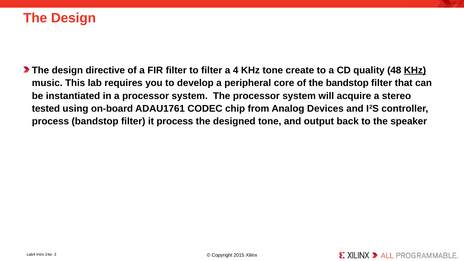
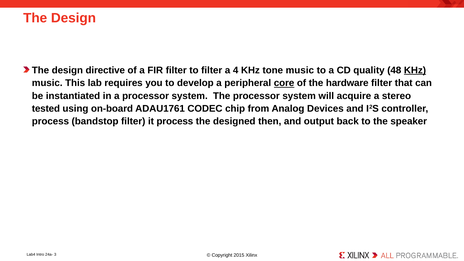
tone create: create -> music
core underline: none -> present
the bandstop: bandstop -> hardware
designed tone: tone -> then
